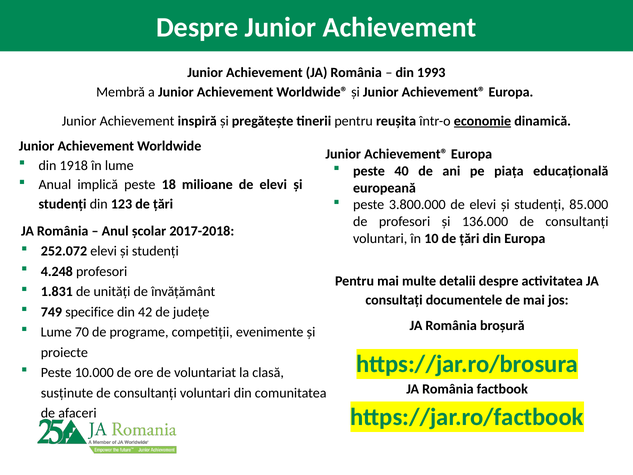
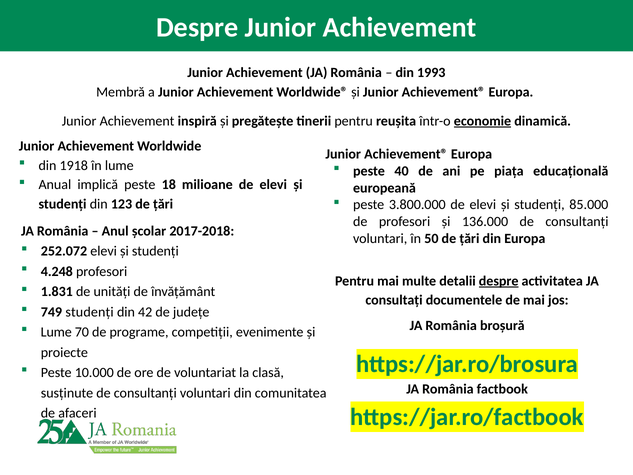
10: 10 -> 50
despre at (499, 281) underline: none -> present
749 specifice: specifice -> studenți
